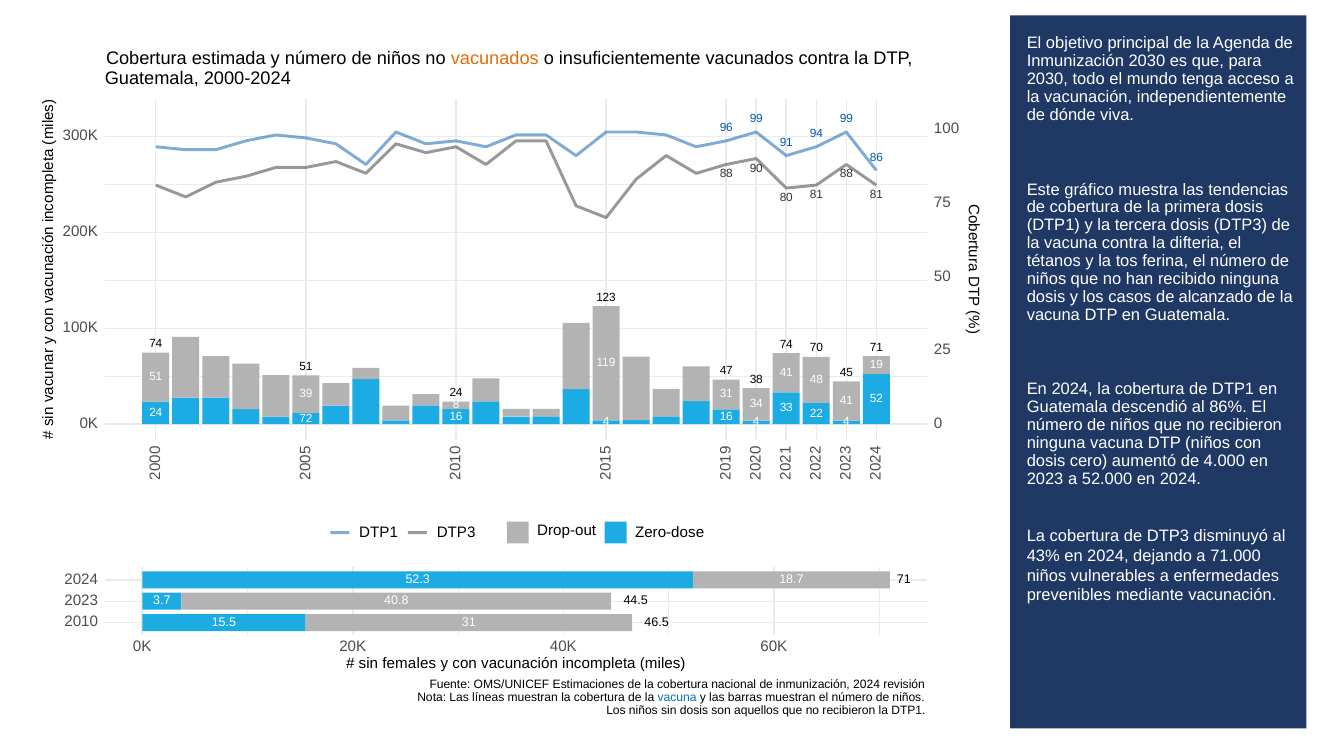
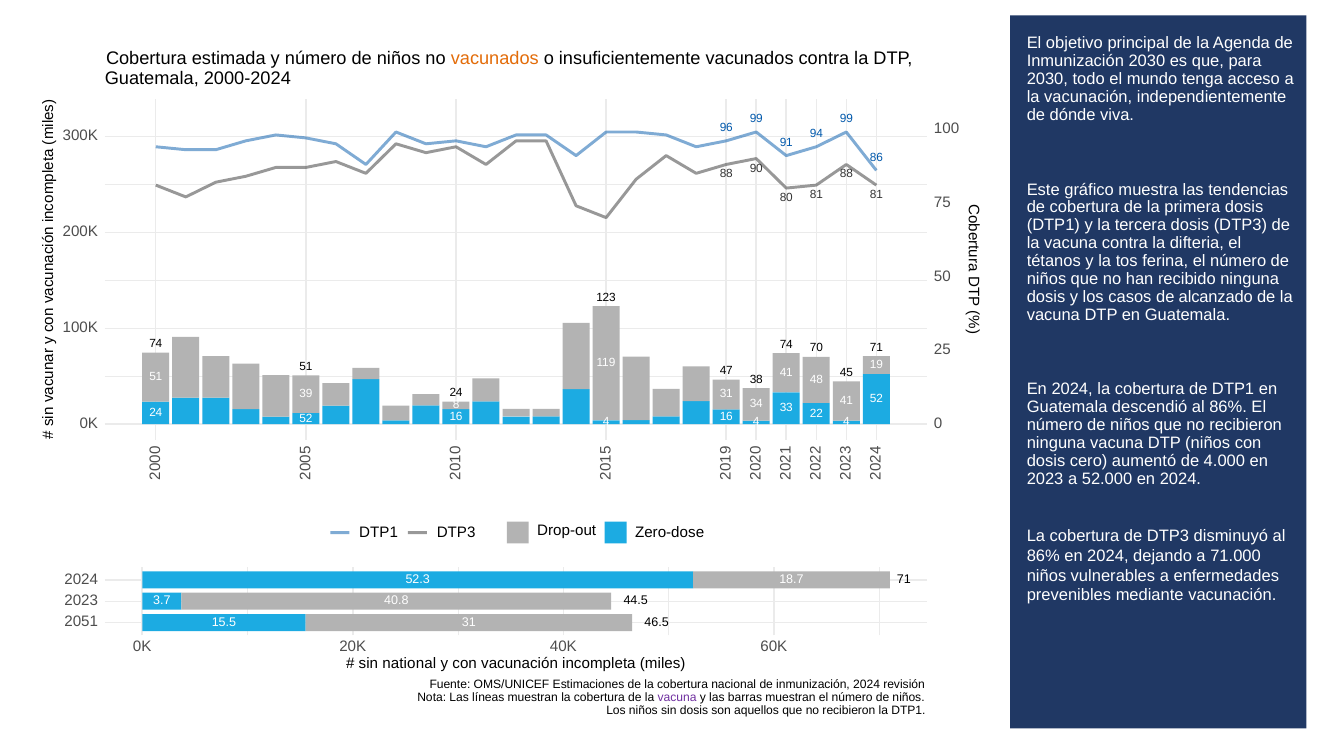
24 72: 72 -> 52
43% at (1043, 556): 43% -> 86%
2010: 2010 -> 2051
females: females -> national
vacuna at (677, 697) colour: blue -> purple
